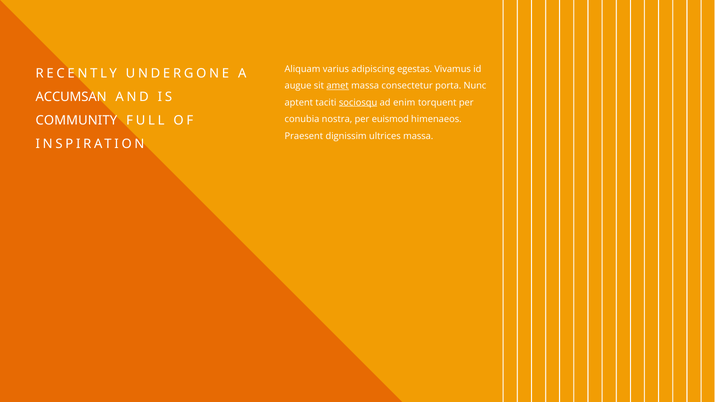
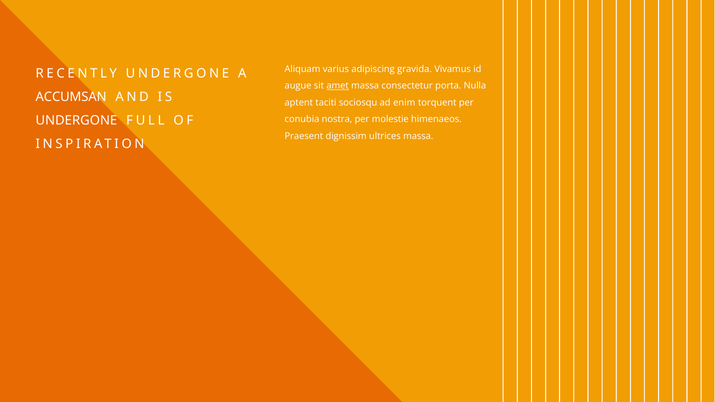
egestas: egestas -> gravida
Nunc: Nunc -> Nulla
sociosqu underline: present -> none
euismod: euismod -> molestie
COMMUNITY at (76, 121): COMMUNITY -> UNDERGONE
